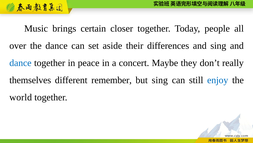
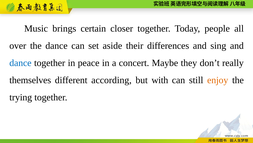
remember: remember -> according
but sing: sing -> with
enjoy colour: blue -> orange
world: world -> trying
